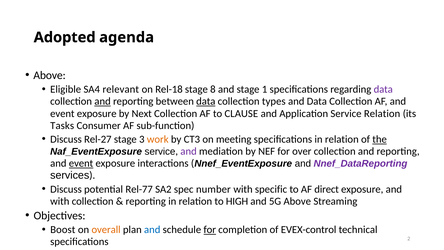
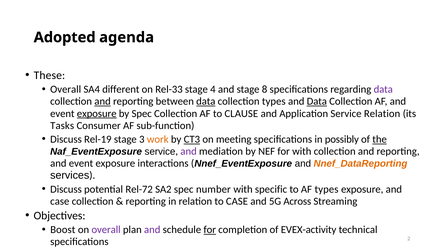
Above at (50, 75): Above -> These
Eligible at (66, 89): Eligible -> Overall
relevant: relevant -> different
Rel-18: Rel-18 -> Rel-33
8: 8 -> 4
1: 1 -> 8
Data at (317, 101) underline: none -> present
exposure at (97, 113) underline: none -> present
by Next: Next -> Spec
Rel-27: Rel-27 -> Rel-19
CT3 underline: none -> present
specifications in relation: relation -> possibly
for over: over -> with
event at (81, 163) underline: present -> none
Nnef_DataReporting colour: purple -> orange
Rel-77: Rel-77 -> Rel-72
AF direct: direct -> types
with at (60, 201): with -> case
to HIGH: HIGH -> CASE
5G Above: Above -> Across
overall at (106, 229) colour: orange -> purple
and at (152, 229) colour: blue -> purple
EVEX-control: EVEX-control -> EVEX-activity
